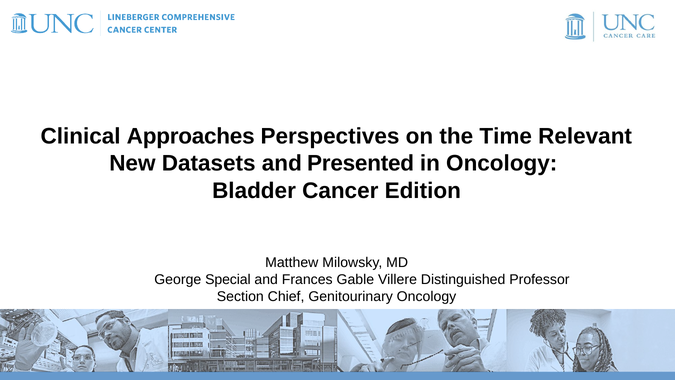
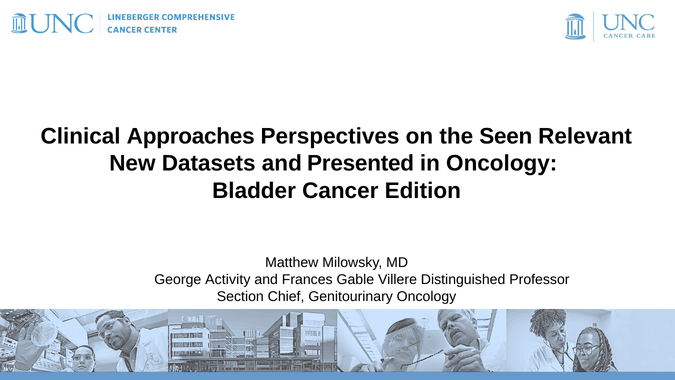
Time: Time -> Seen
Special: Special -> Activity
